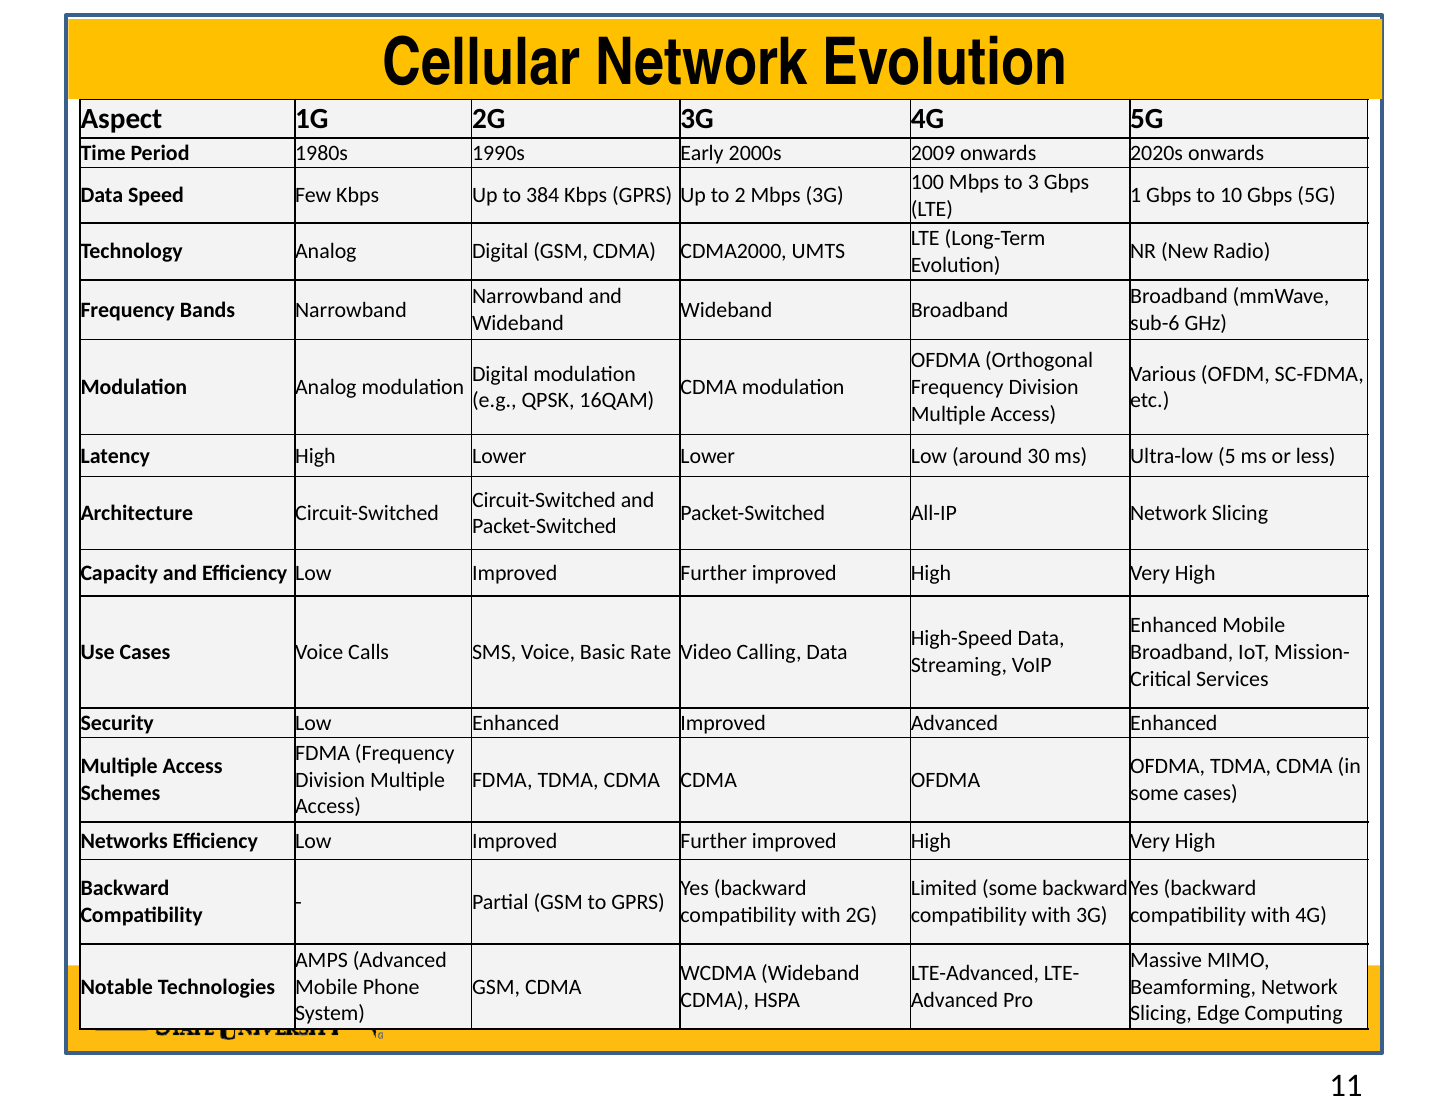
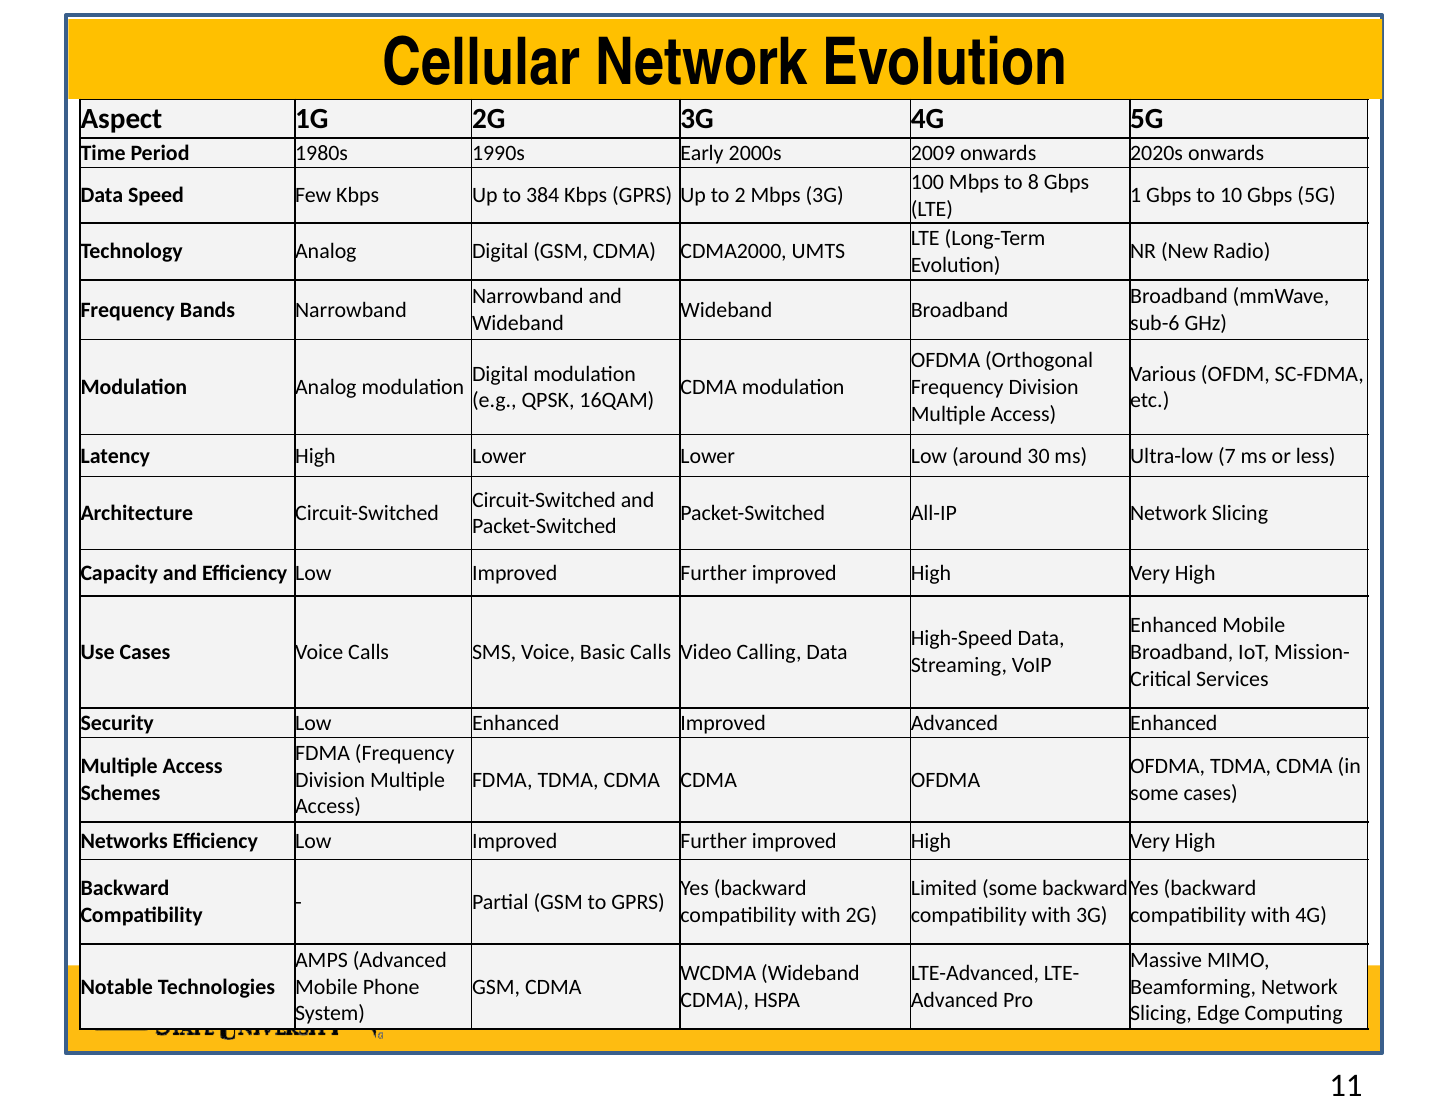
3: 3 -> 8
5: 5 -> 7
Basic Rate: Rate -> Calls
